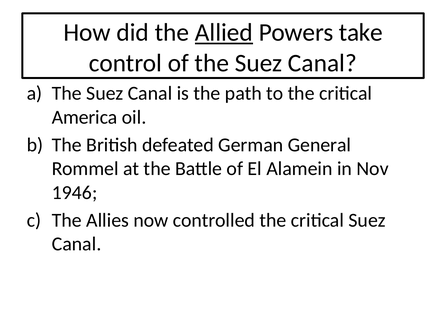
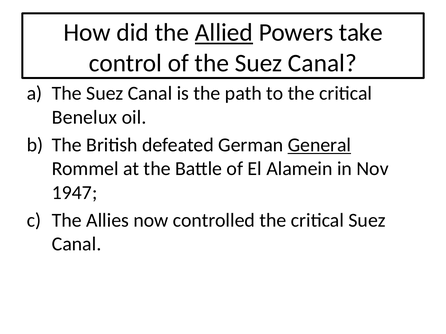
America: America -> Benelux
General underline: none -> present
1946: 1946 -> 1947
